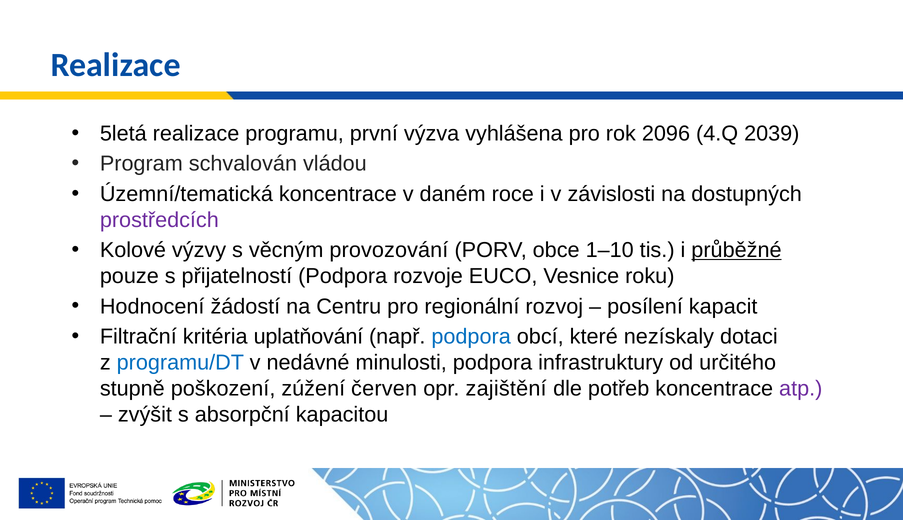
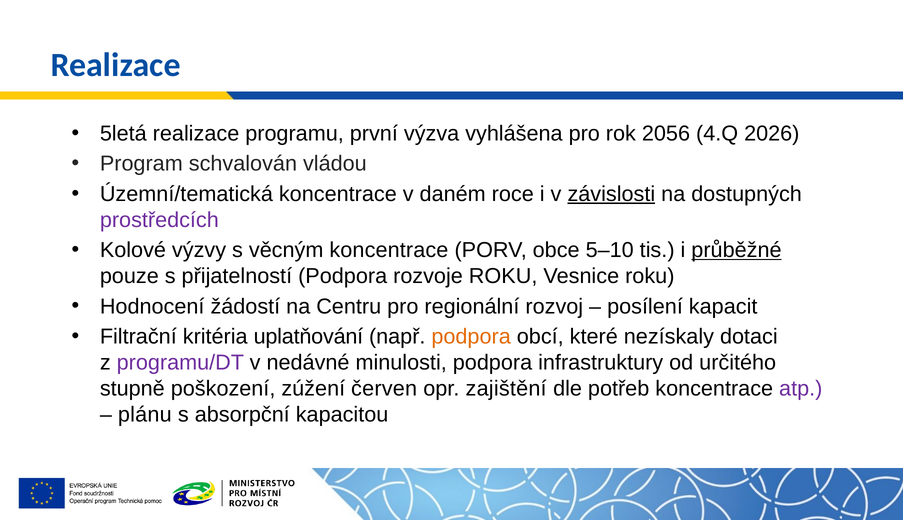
2096: 2096 -> 2056
2039: 2039 -> 2026
závislosti underline: none -> present
věcným provozování: provozování -> koncentrace
1‒10: 1‒10 -> 5‒10
rozvoje EUCO: EUCO -> ROKU
podpora at (471, 337) colour: blue -> orange
programu/DT colour: blue -> purple
zvýšit: zvýšit -> plánu
